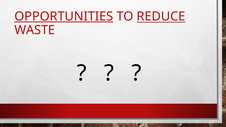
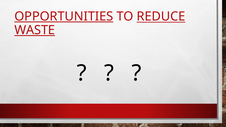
WASTE underline: none -> present
